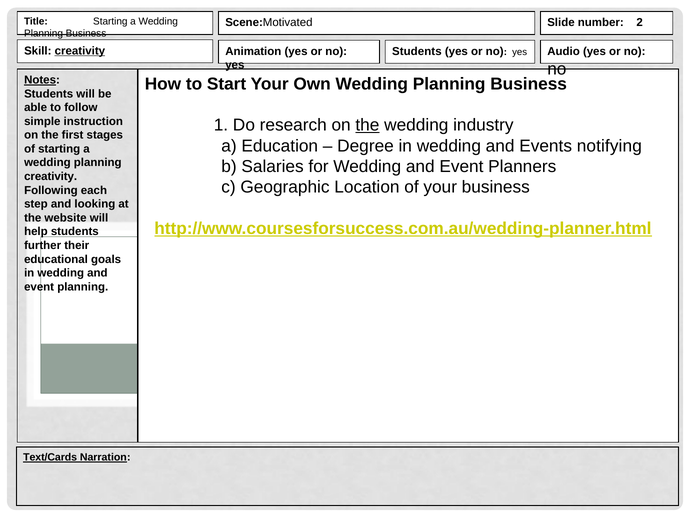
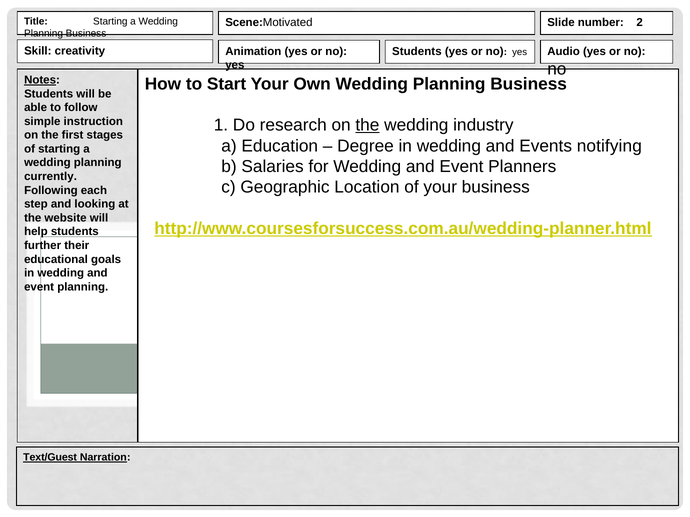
creativity at (80, 51) underline: present -> none
creativity at (51, 177): creativity -> currently
Text/Cards: Text/Cards -> Text/Guest
